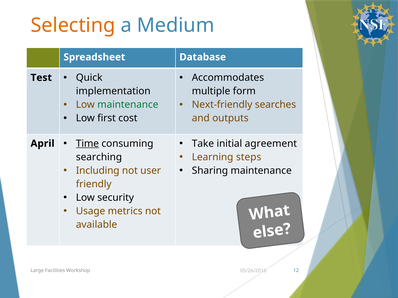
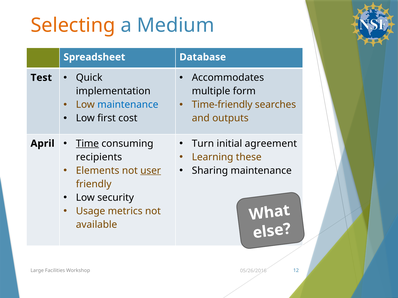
maintenance at (128, 105) colour: green -> blue
Next-friendly: Next-friendly -> Time-friendly
Take: Take -> Turn
steps: steps -> these
searching: searching -> recipients
Including: Including -> Elements
user underline: none -> present
